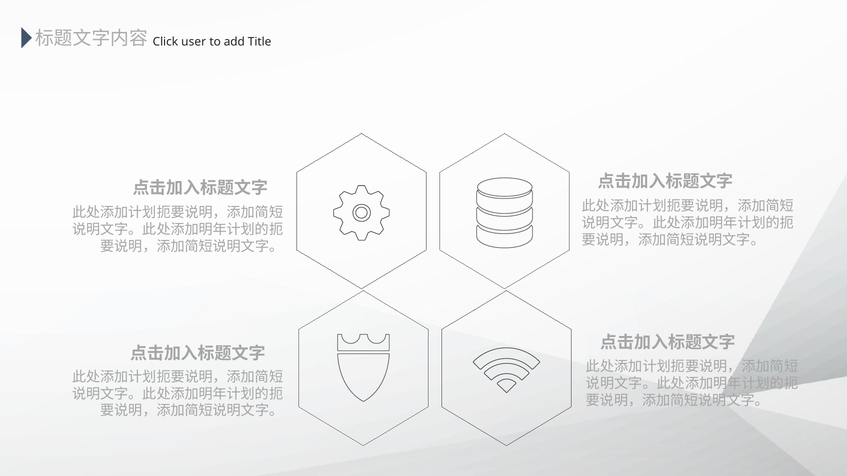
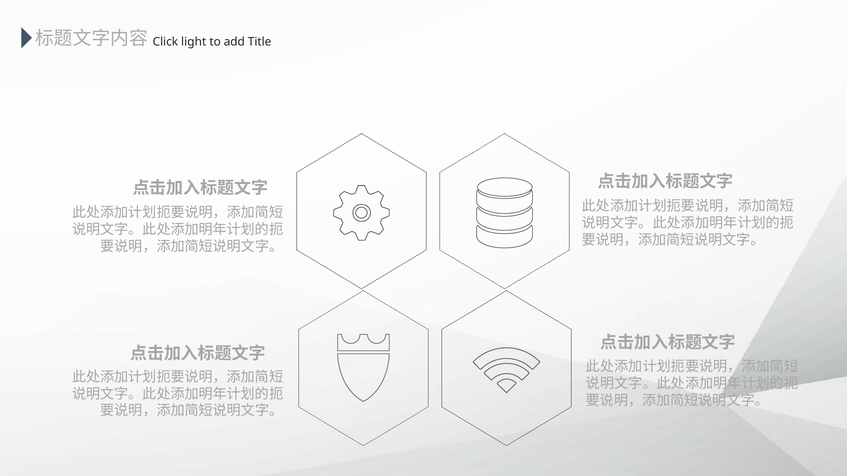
user: user -> light
